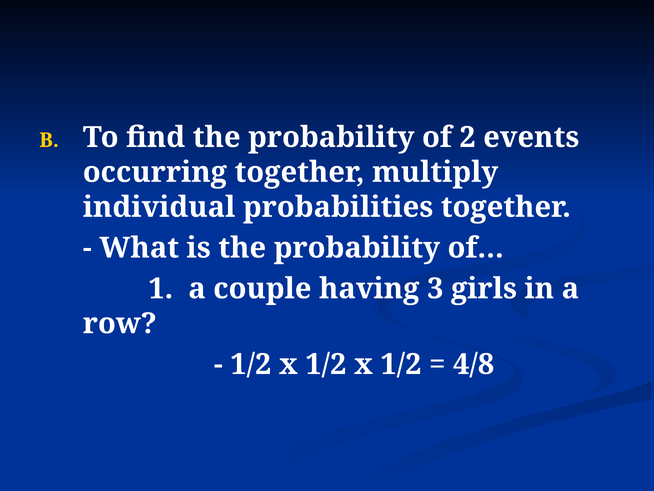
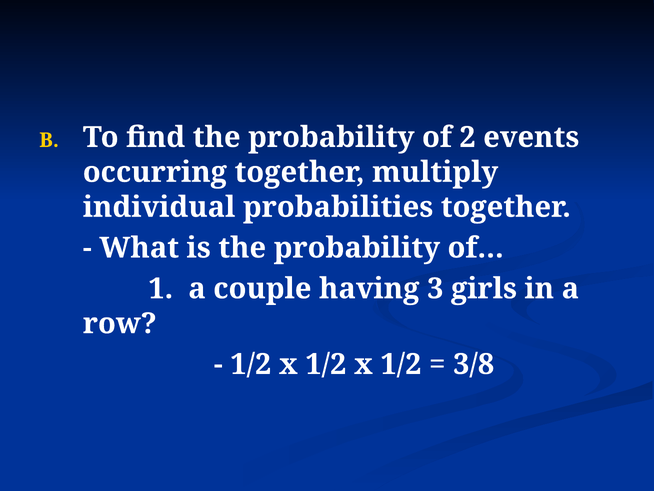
4/8: 4/8 -> 3/8
